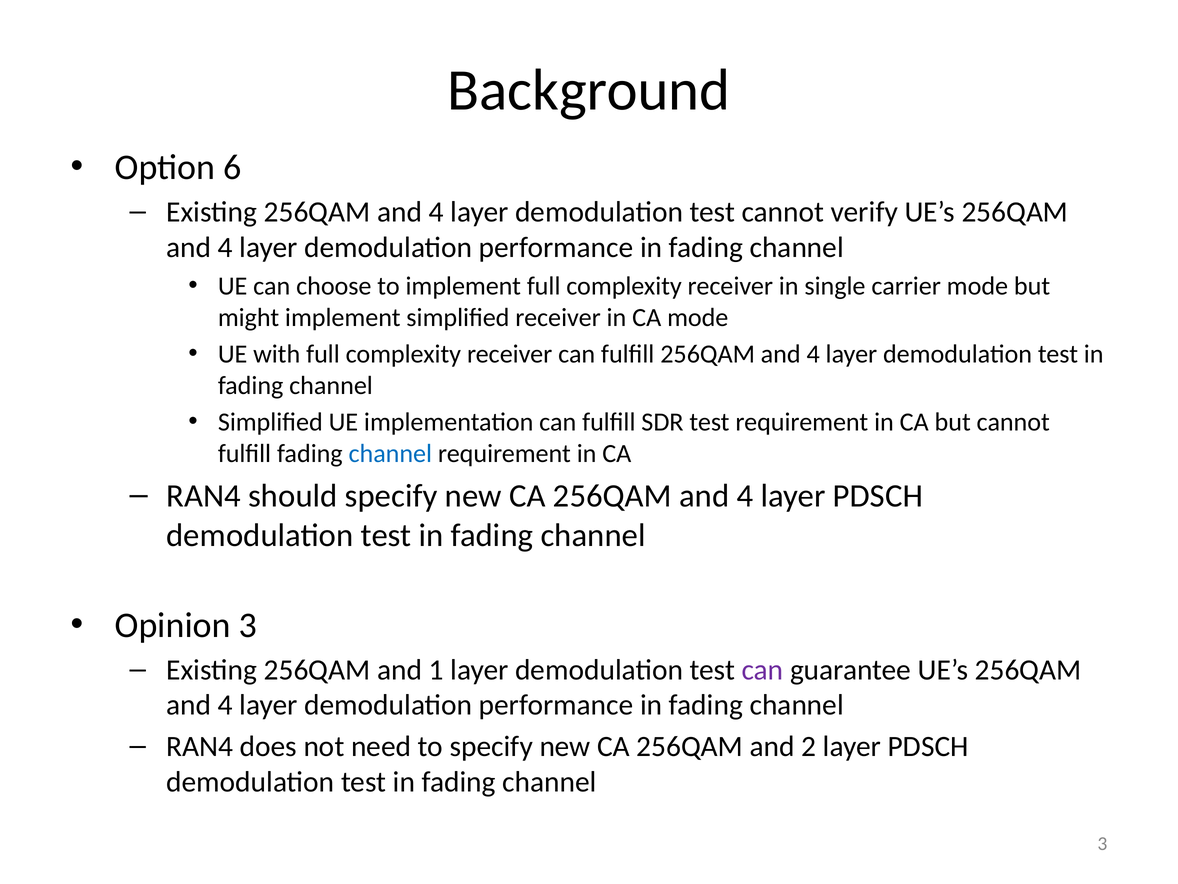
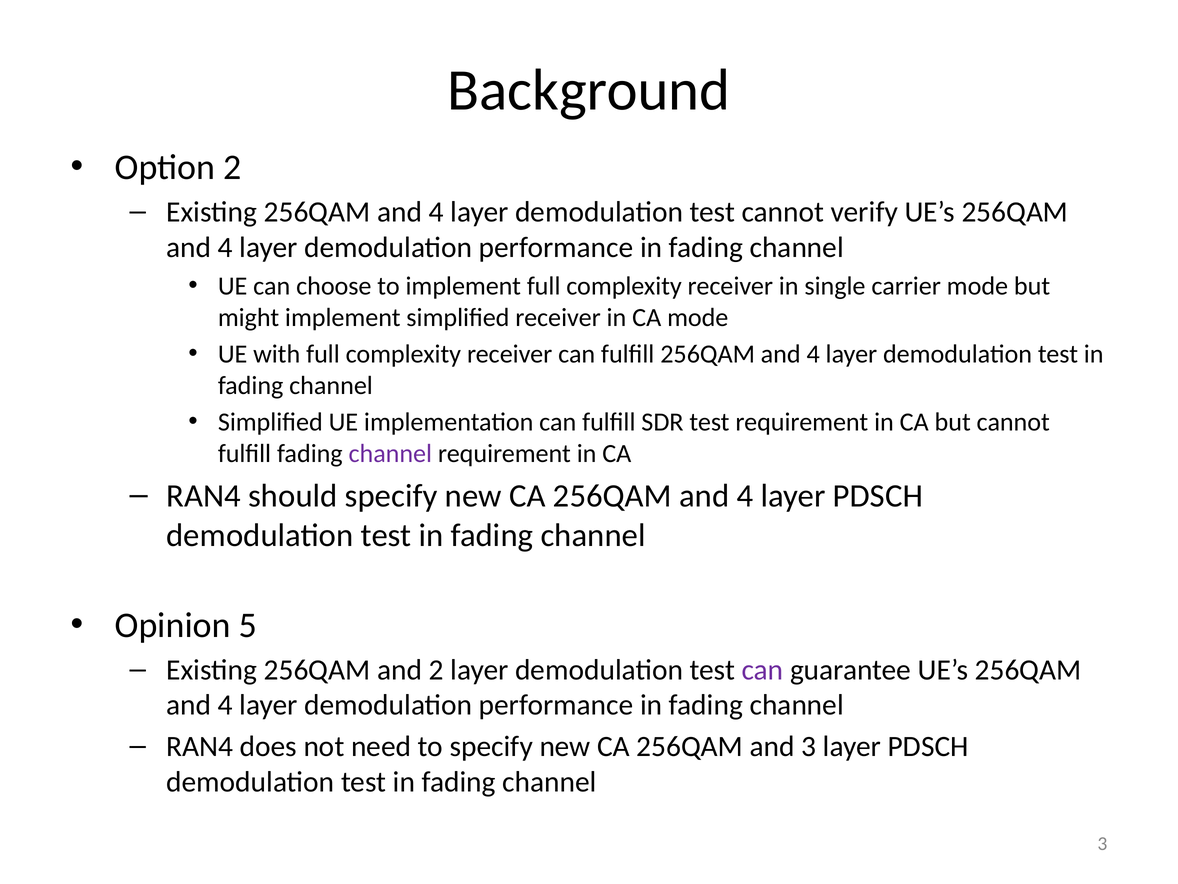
Option 6: 6 -> 2
channel at (390, 453) colour: blue -> purple
Opinion 3: 3 -> 5
and 1: 1 -> 2
and 2: 2 -> 3
